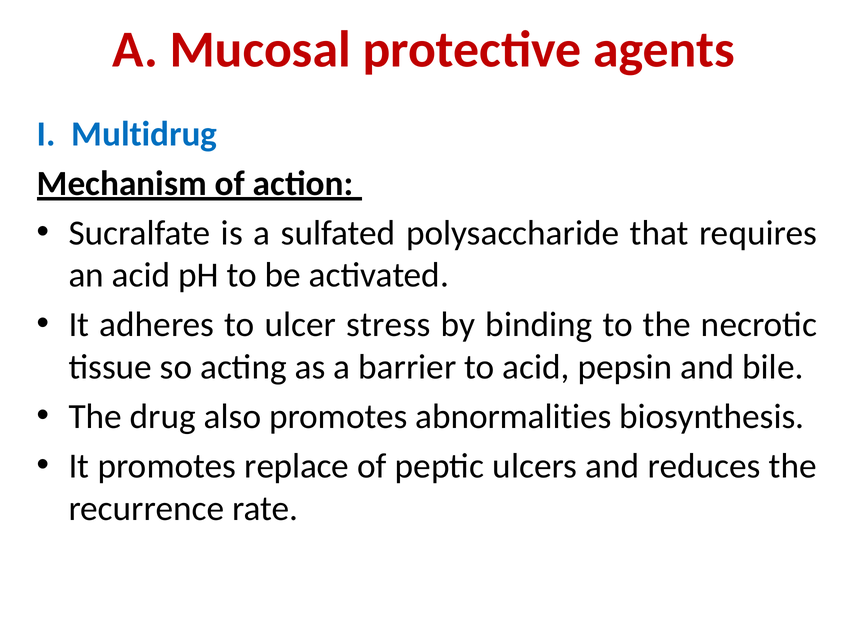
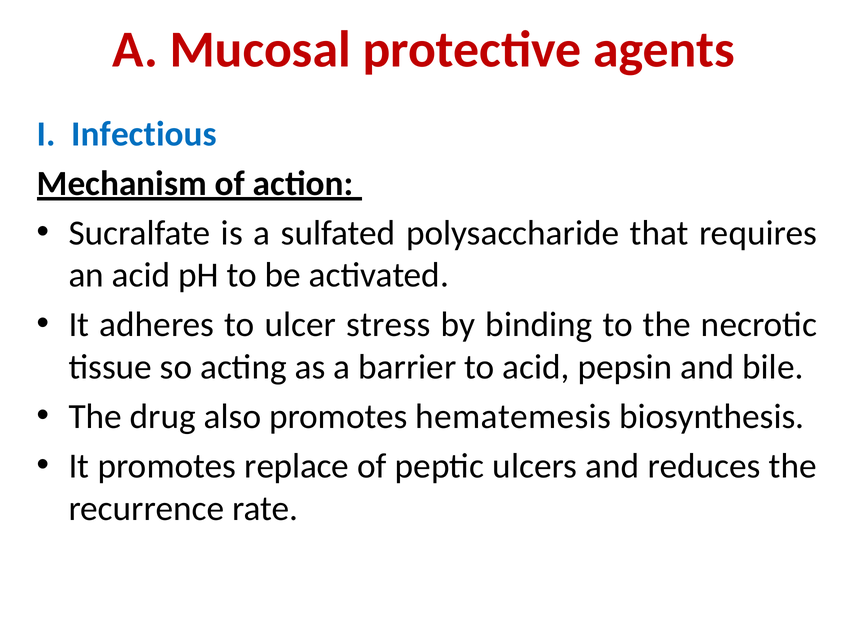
Multidrug: Multidrug -> Infectious
abnormalities: abnormalities -> hematemesis
